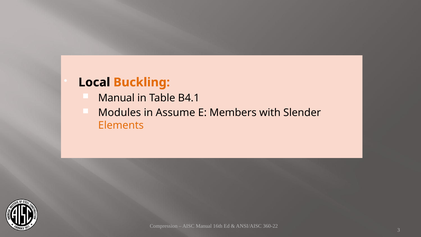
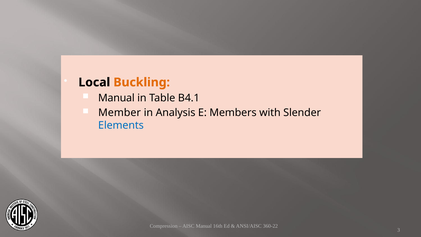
Modules: Modules -> Member
Assume: Assume -> Analysis
Elements colour: orange -> blue
